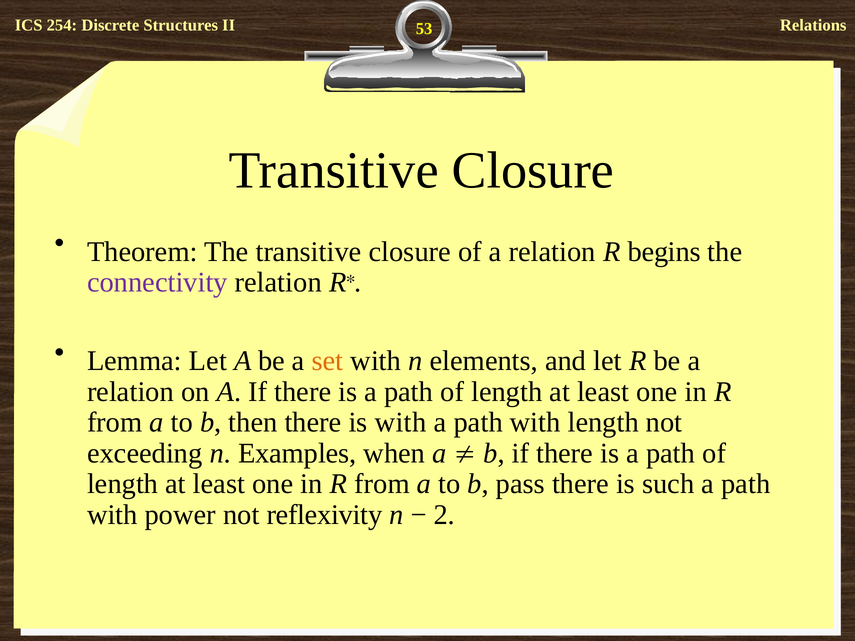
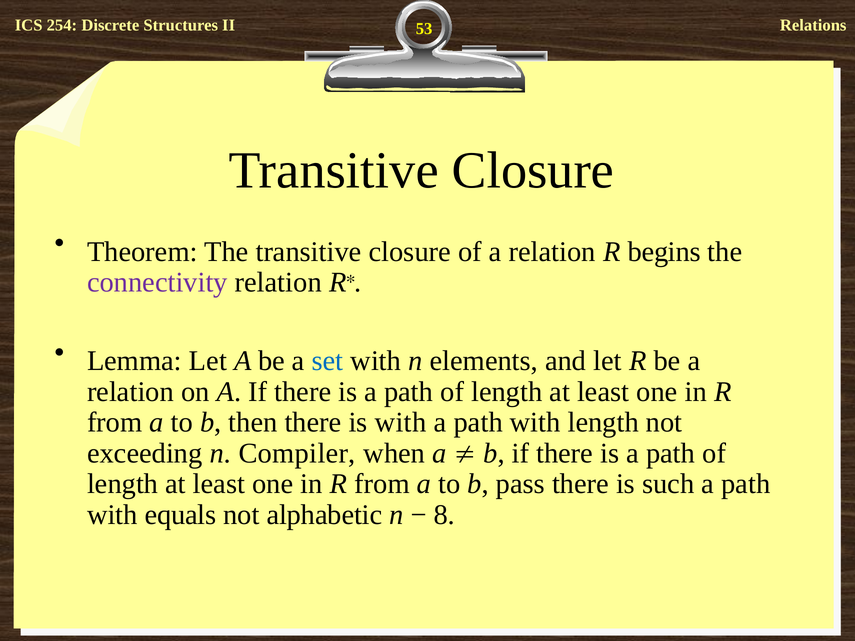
set colour: orange -> blue
Examples: Examples -> Compiler
power: power -> equals
reflexivity: reflexivity -> alphabetic
2: 2 -> 8
